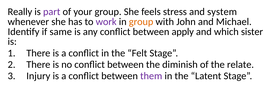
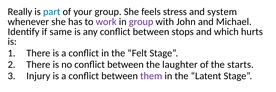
part colour: purple -> blue
group at (141, 22) colour: orange -> purple
apply: apply -> stops
sister: sister -> hurts
diminish: diminish -> laughter
relate: relate -> starts
